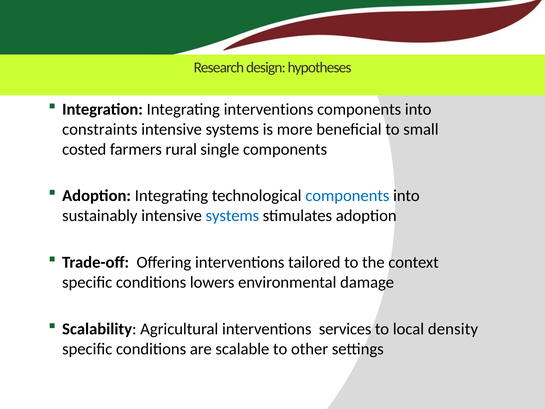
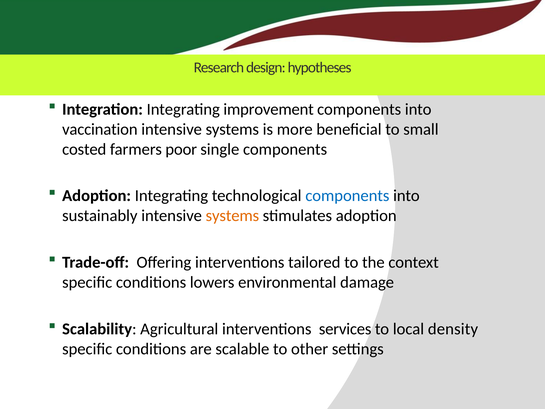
Integrating interventions: interventions -> improvement
constraints: constraints -> vaccination
rural: rural -> poor
systems at (232, 216) colour: blue -> orange
